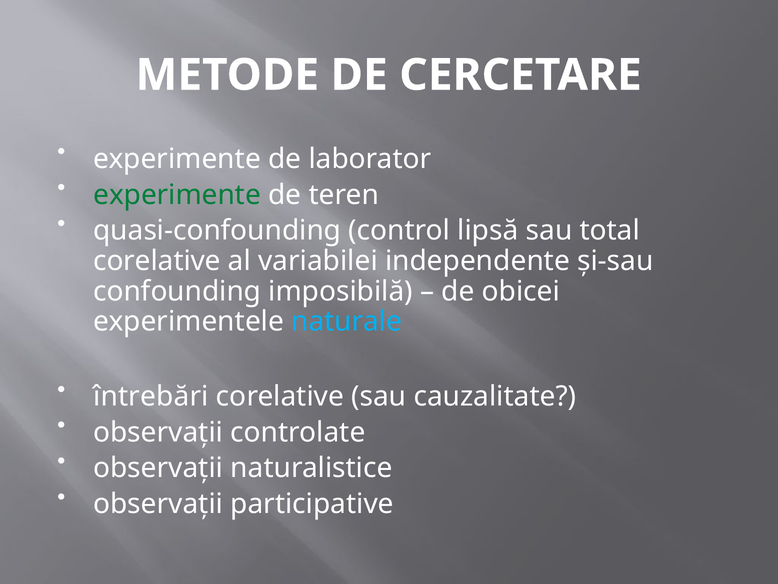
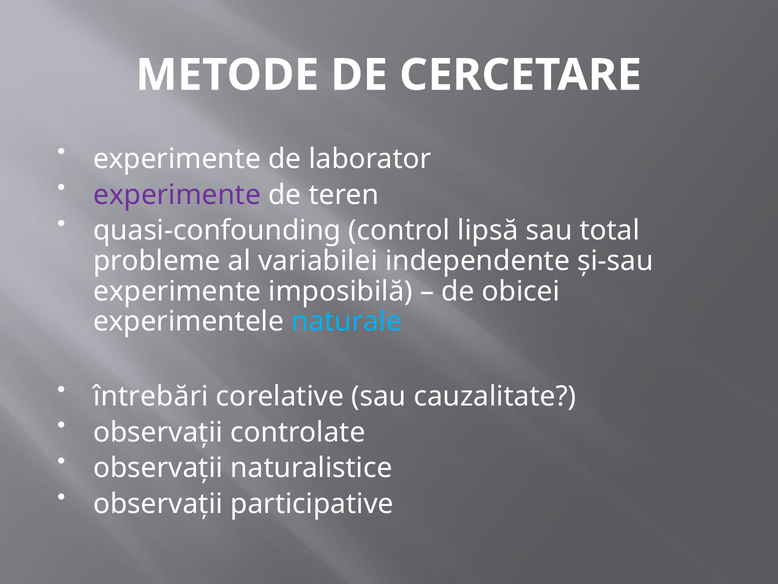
experimente at (177, 195) colour: green -> purple
corelative at (157, 261): corelative -> probleme
confounding at (177, 291): confounding -> experimente
